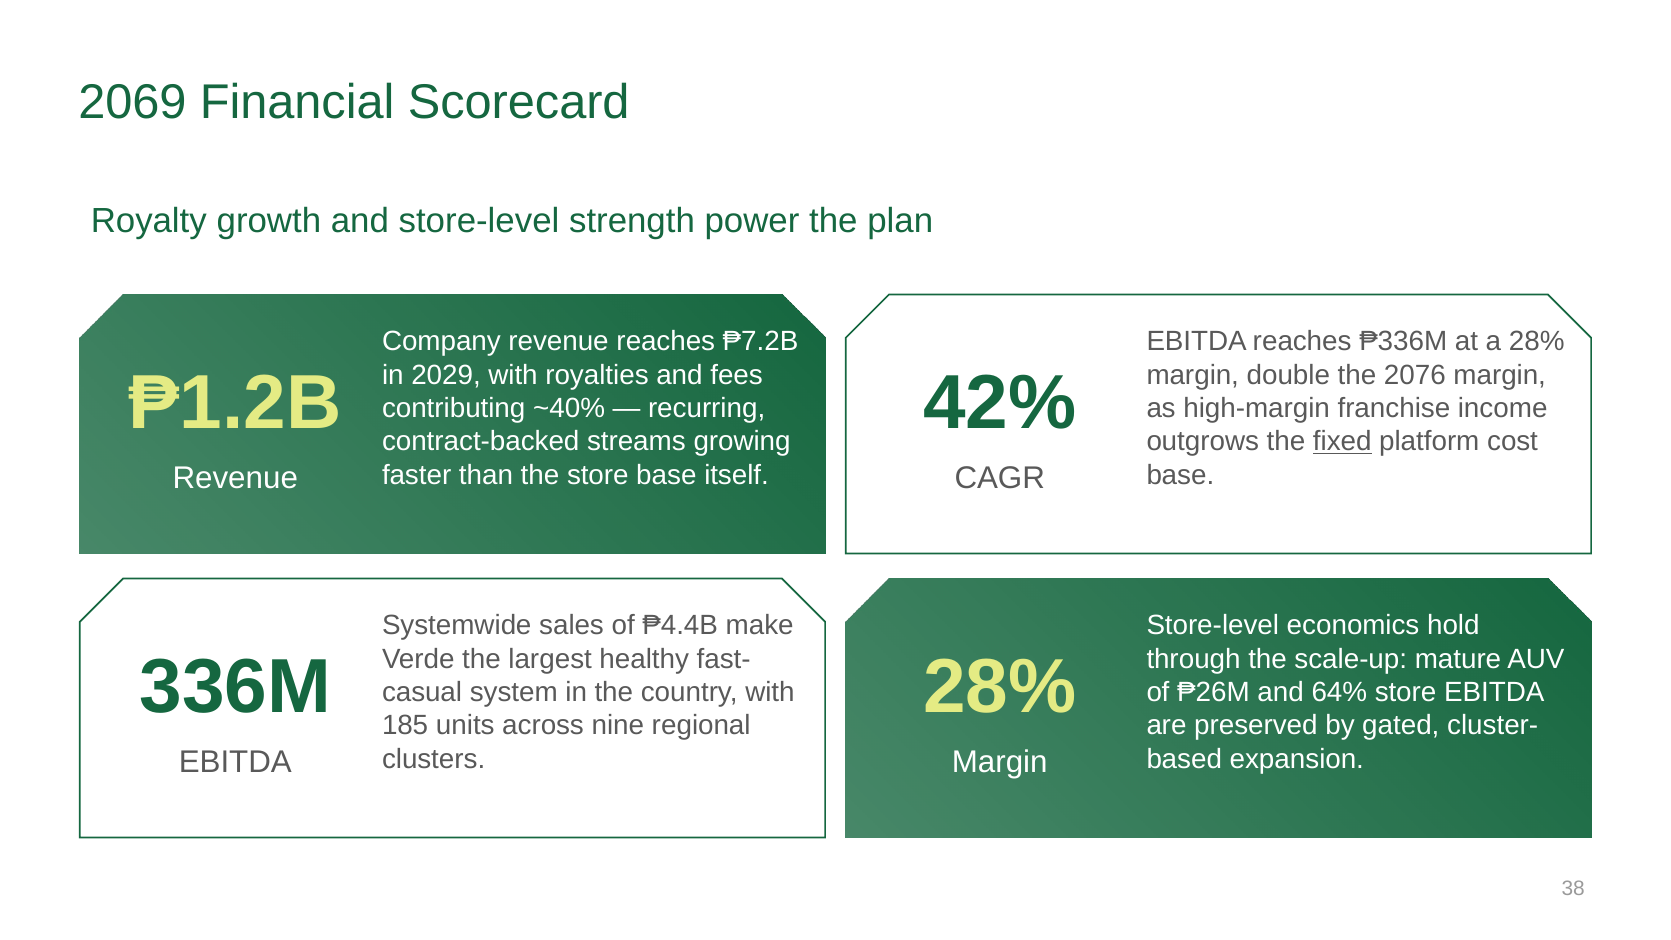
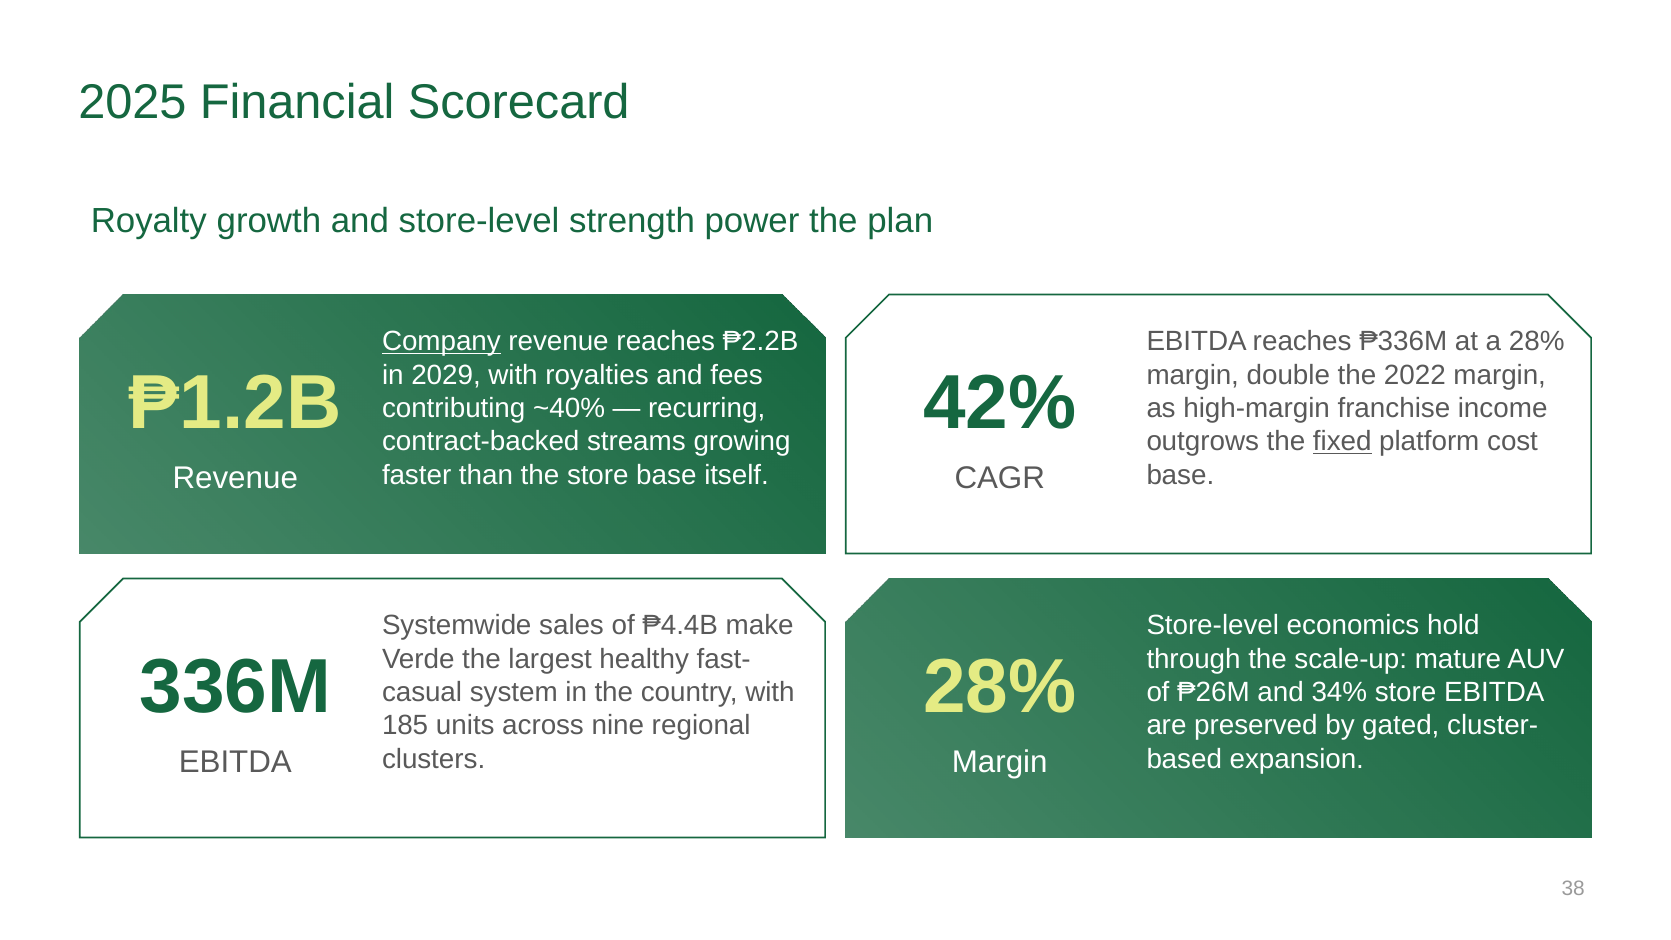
2069: 2069 -> 2025
Company underline: none -> present
₱7.2B: ₱7.2B -> ₱2.2B
2076: 2076 -> 2022
64%: 64% -> 34%
